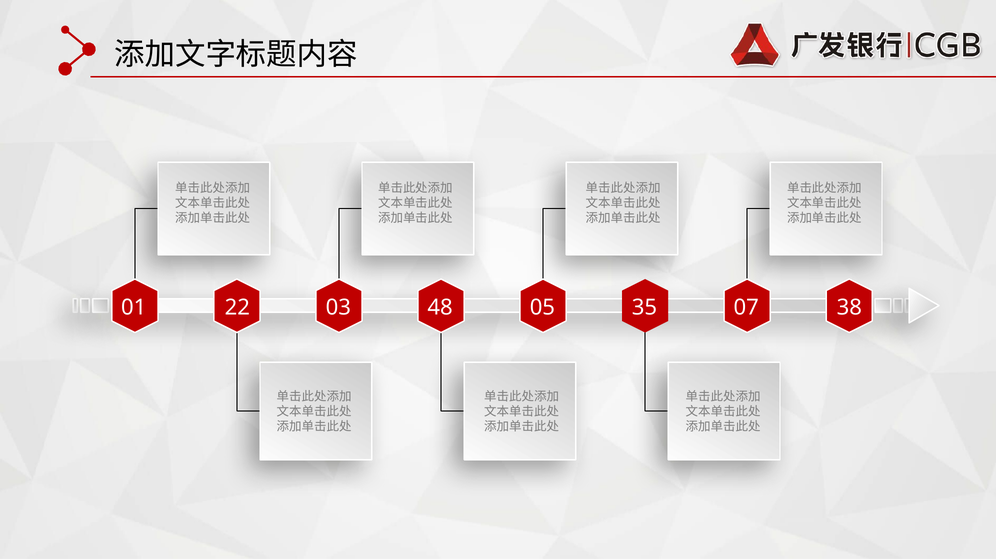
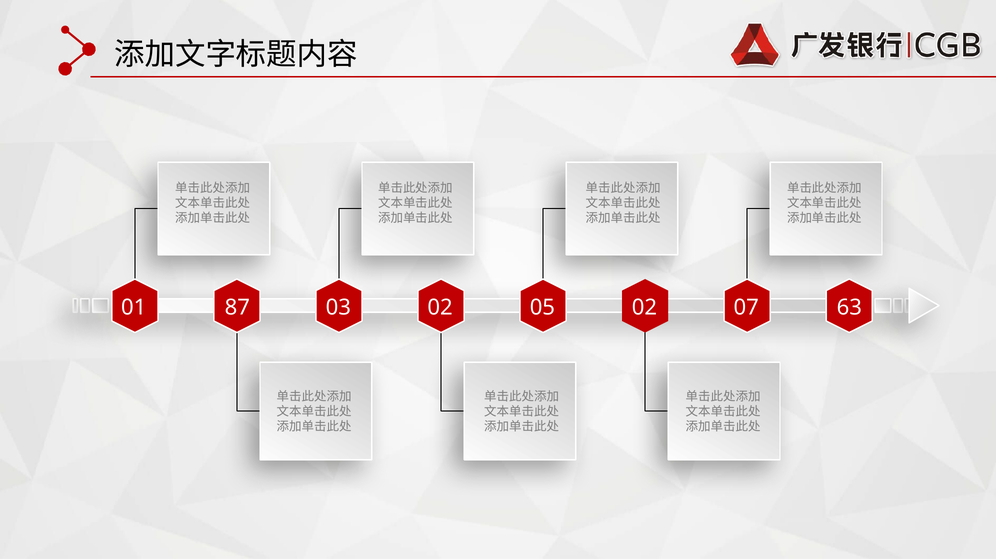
22: 22 -> 87
03 48: 48 -> 02
05 35: 35 -> 02
38: 38 -> 63
